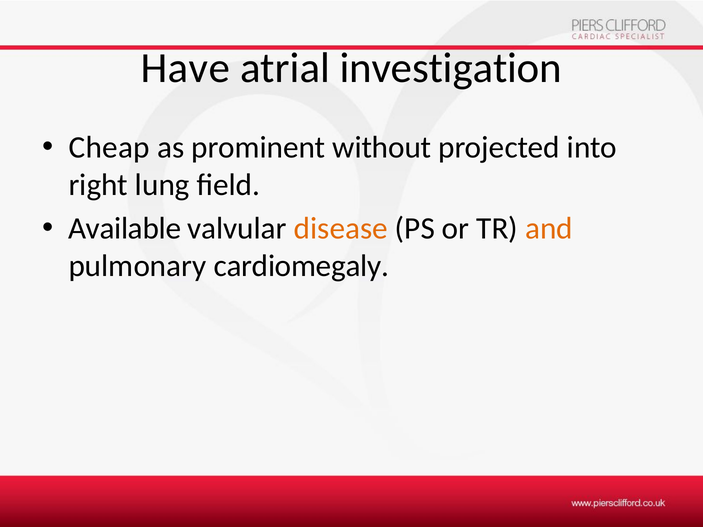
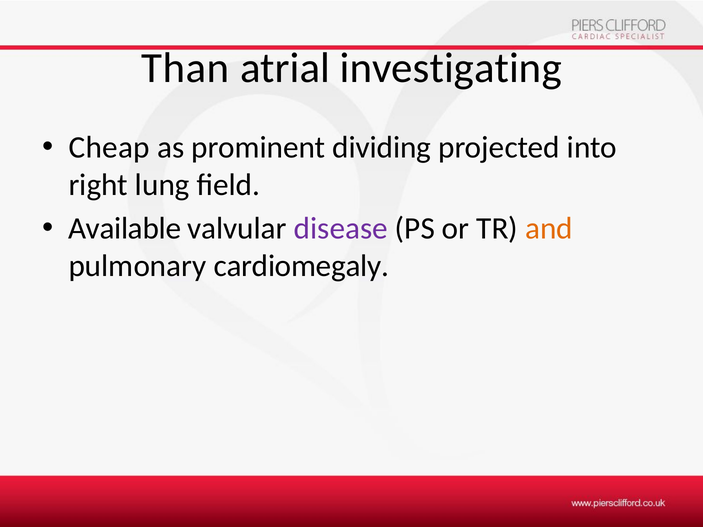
Have: Have -> Than
investigation: investigation -> investigating
without: without -> dividing
disease colour: orange -> purple
